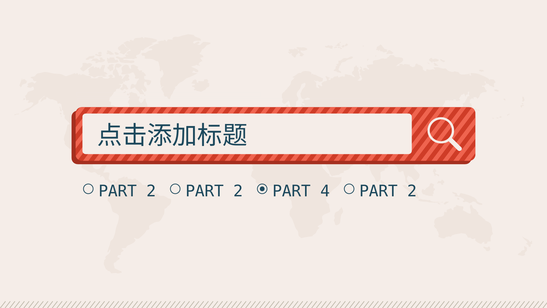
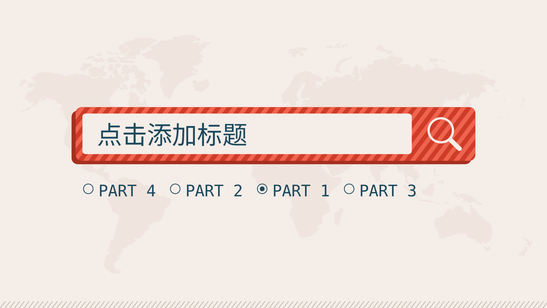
2 at (151, 191): 2 -> 4
4: 4 -> 1
2 at (412, 191): 2 -> 3
